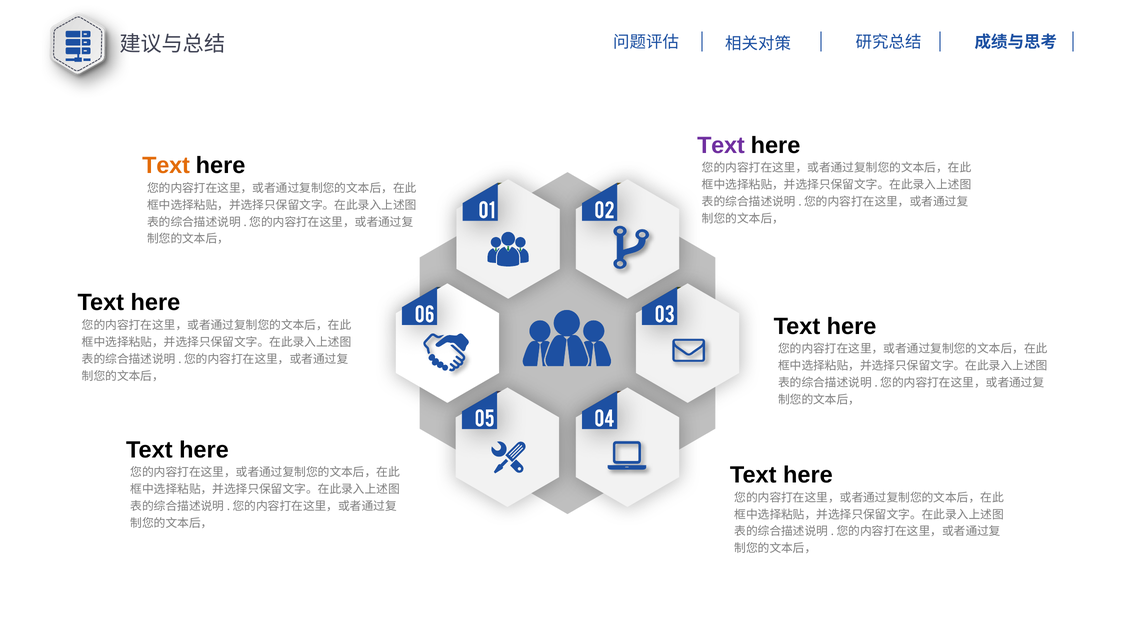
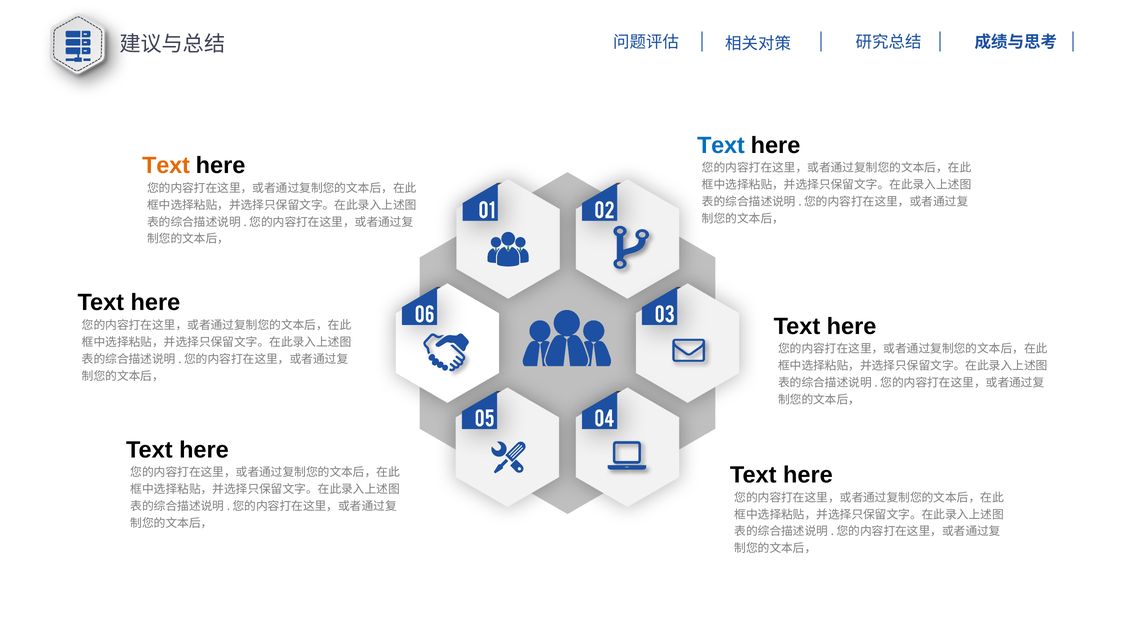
Text at (721, 145) colour: purple -> blue
